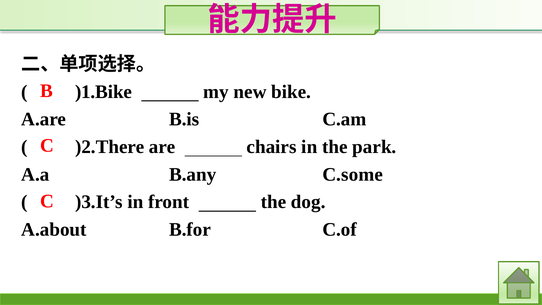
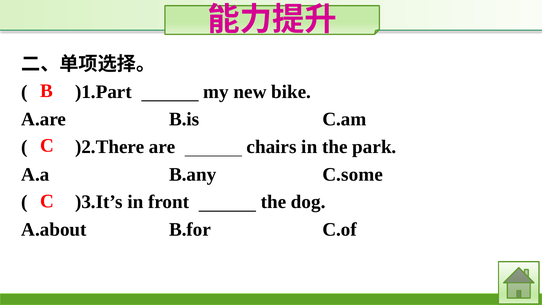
)1.Bike: )1.Bike -> )1.Part
